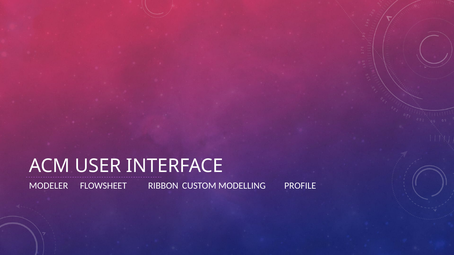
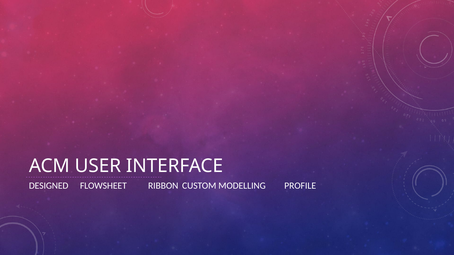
MODELER: MODELER -> DESIGNED
